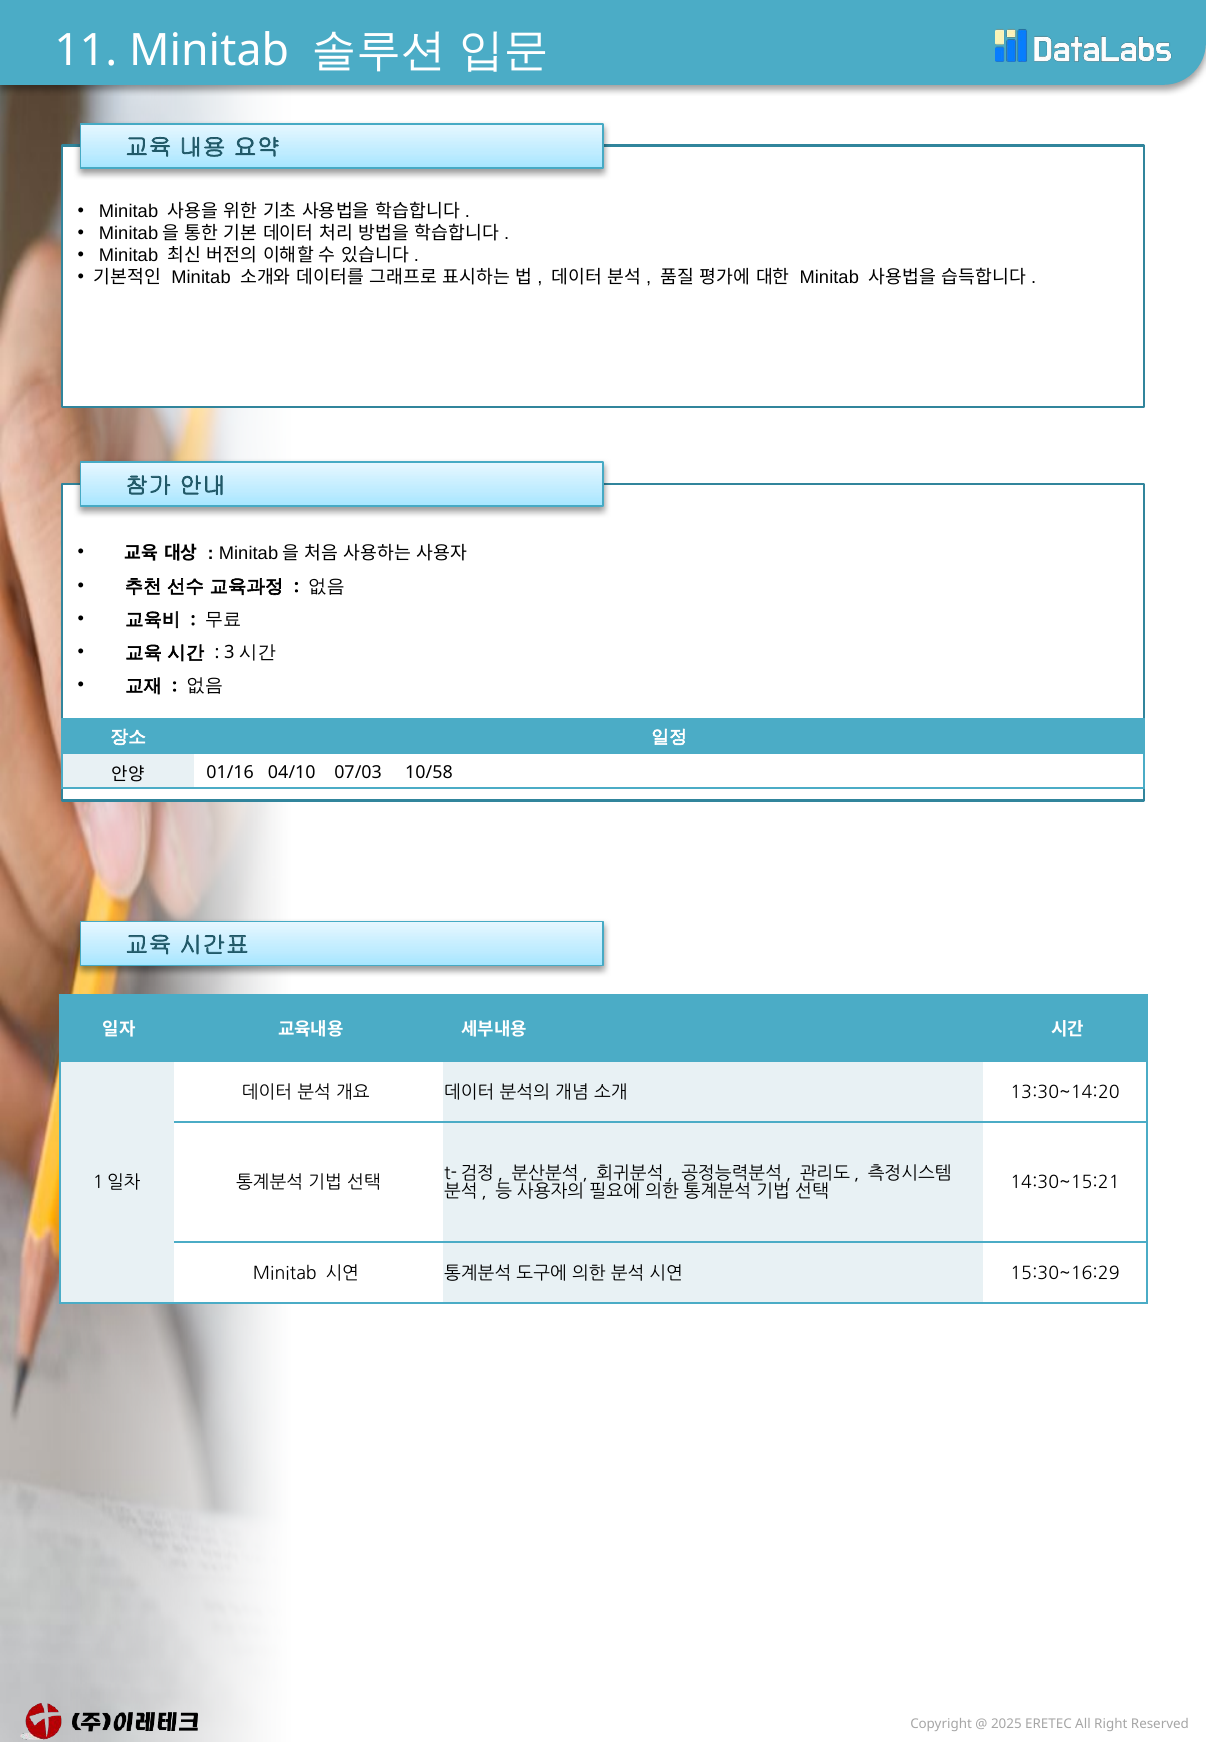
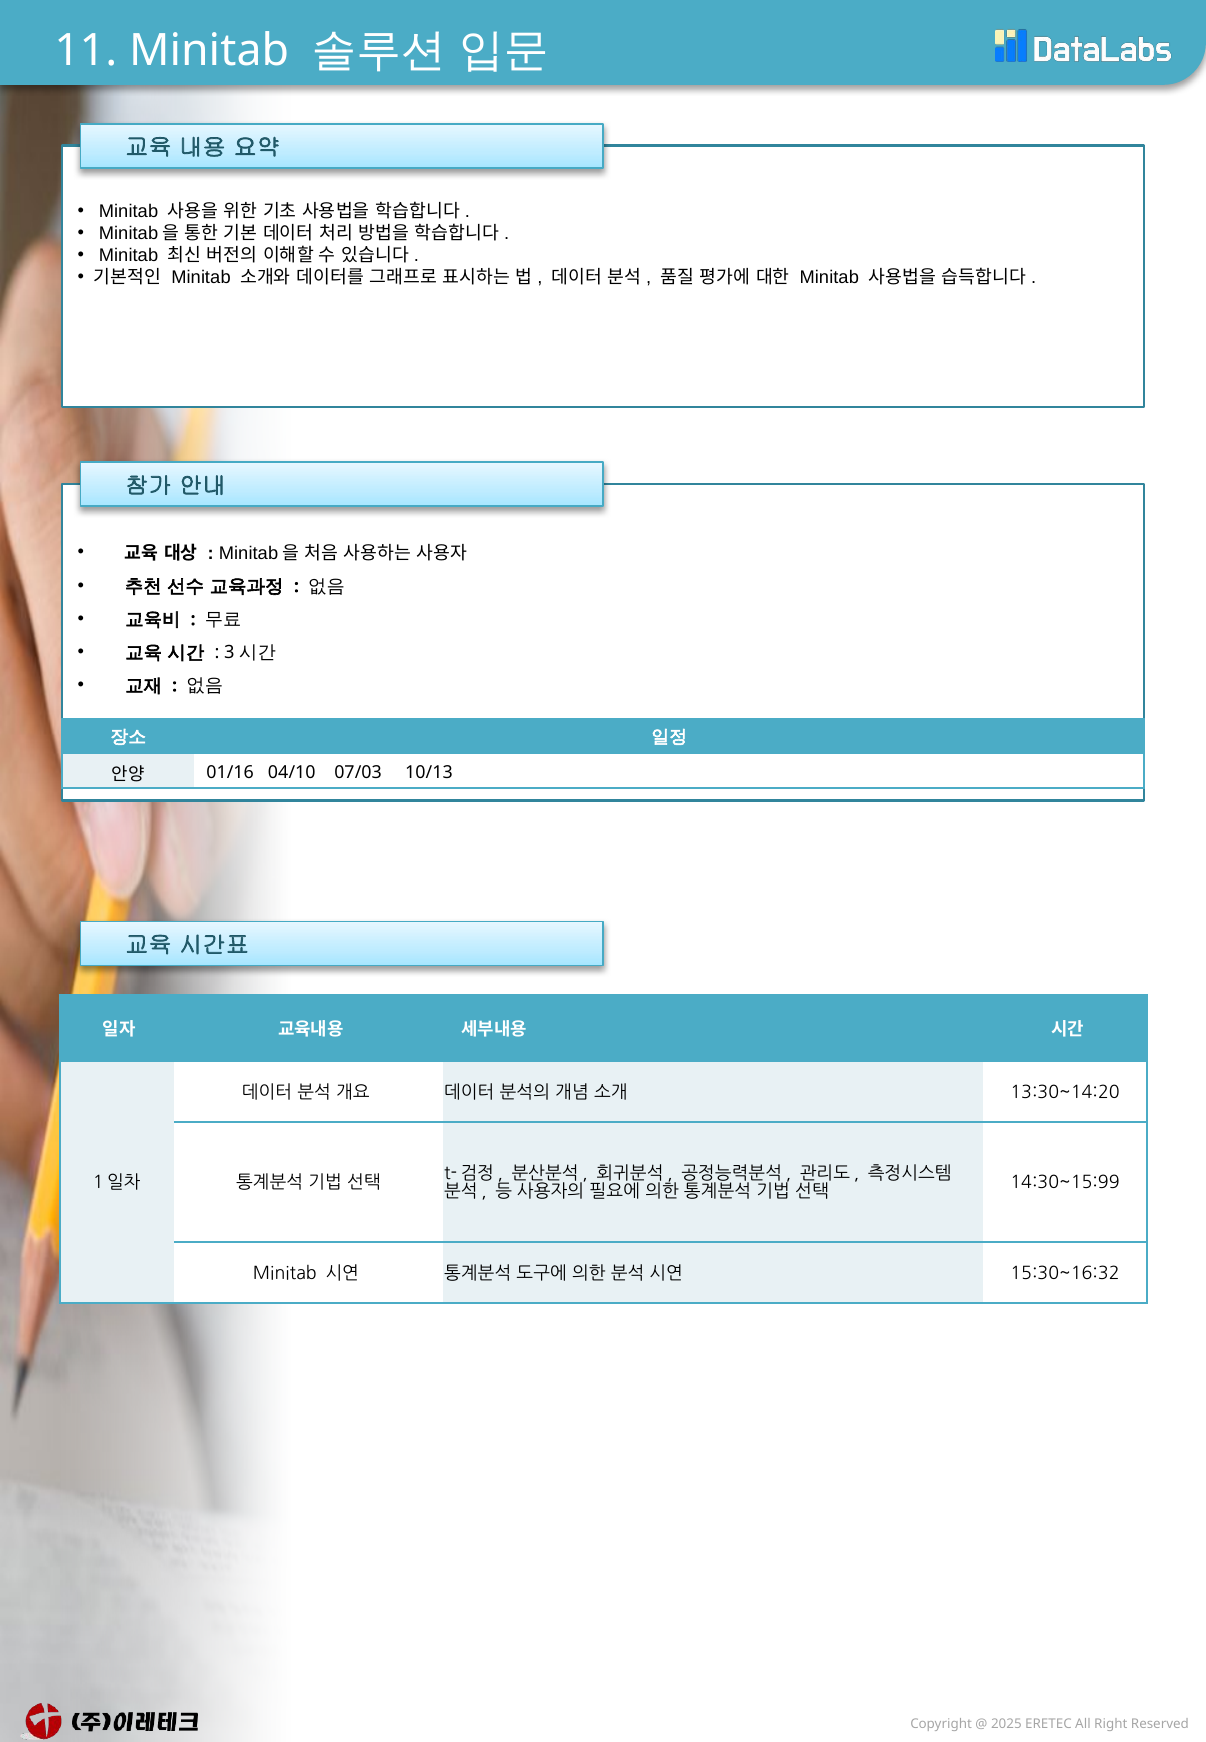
10/58: 10/58 -> 10/13
14:30~15:21: 14:30~15:21 -> 14:30~15:99
15:30~16:29: 15:30~16:29 -> 15:30~16:32
